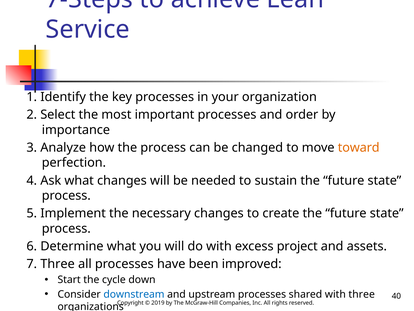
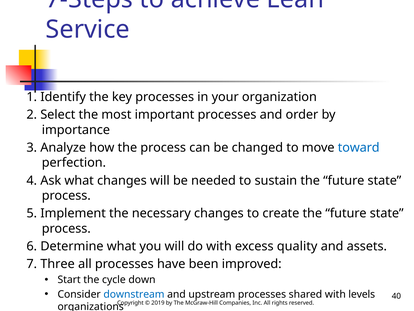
toward colour: orange -> blue
project: project -> quality
with three: three -> levels
